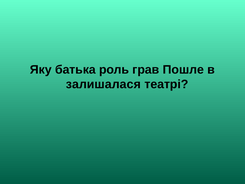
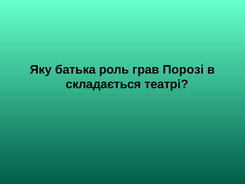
Пошле: Пошле -> Порозі
залишалася: залишалася -> складається
